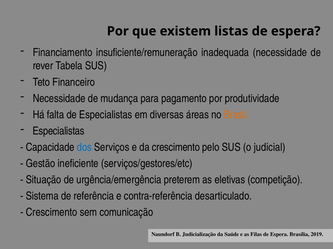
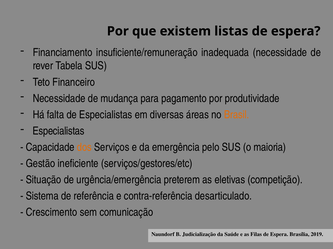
dos colour: blue -> orange
da crescimento: crescimento -> emergência
judicial: judicial -> maioria
